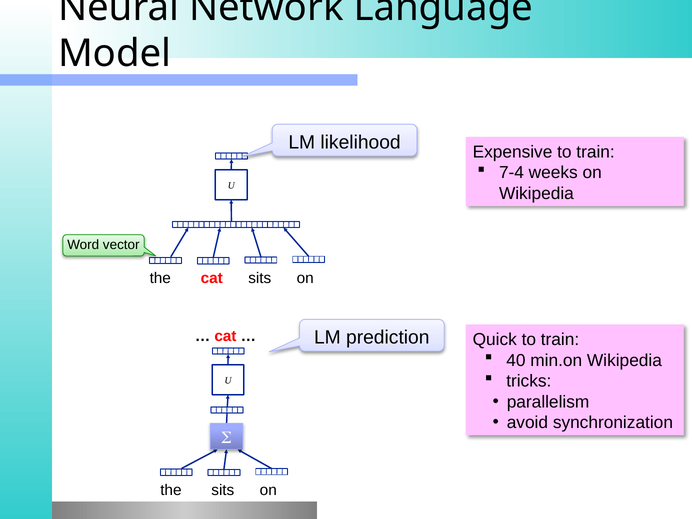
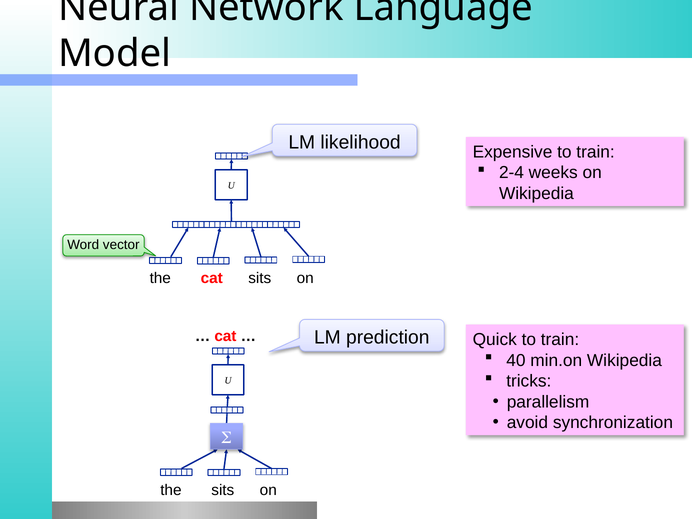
7-4: 7-4 -> 2-4
